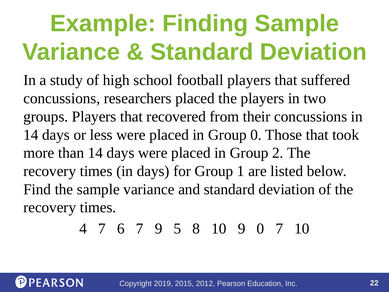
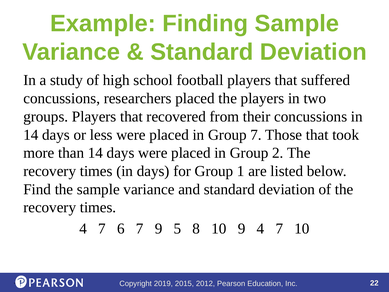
Group 0: 0 -> 7
9 0: 0 -> 4
